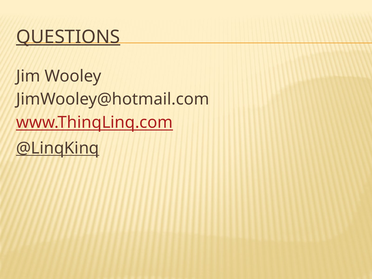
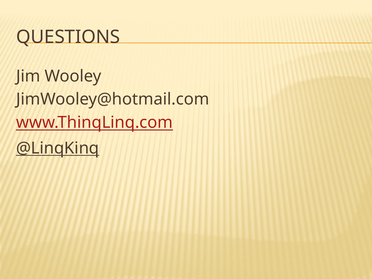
QUESTIONS underline: present -> none
